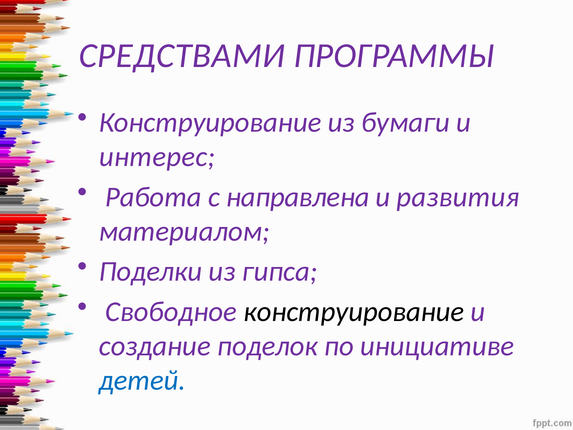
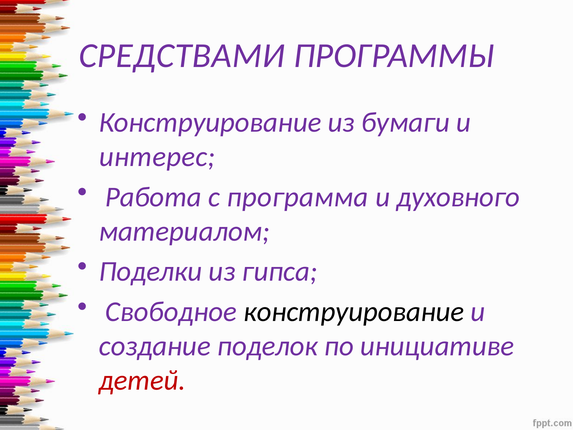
направлена: направлена -> программа
развития: развития -> духовного
детей colour: blue -> red
